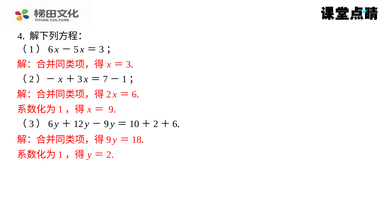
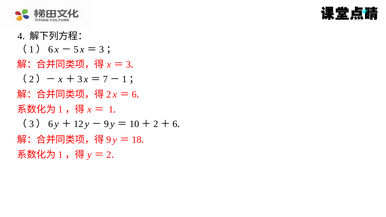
9: 9 -> 1
